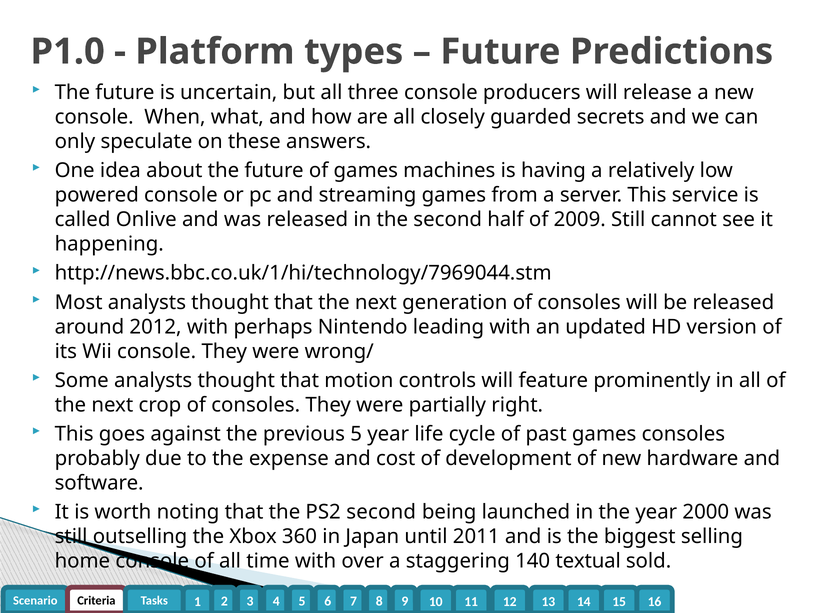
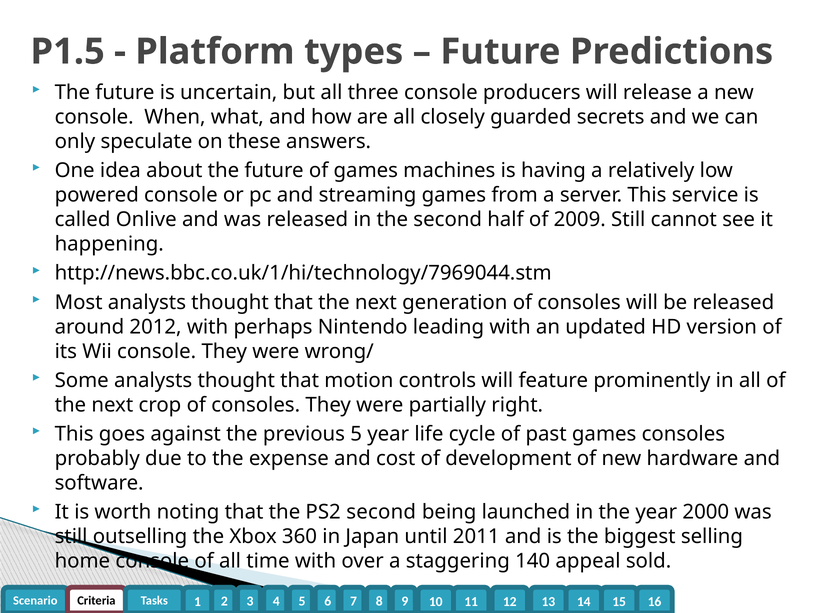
P1.0: P1.0 -> P1.5
textual: textual -> appeal
